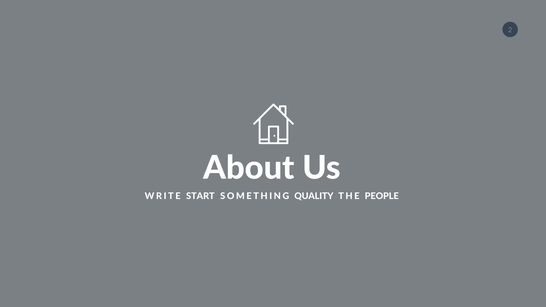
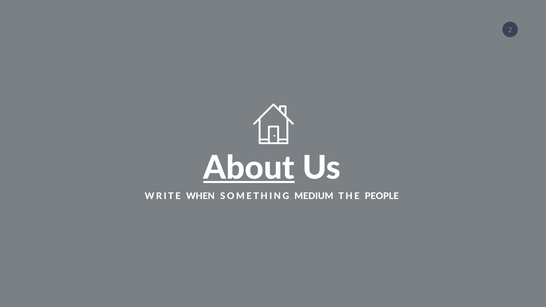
About underline: none -> present
START: START -> WHEN
QUALITY: QUALITY -> MEDIUM
